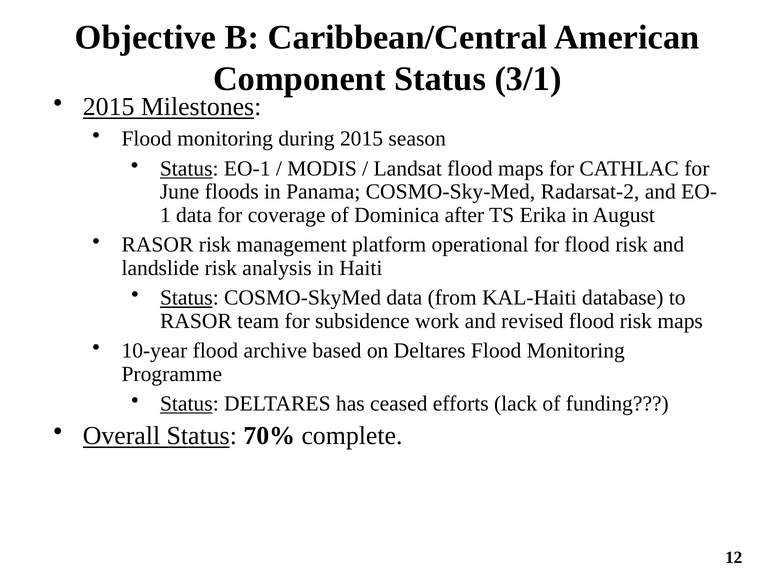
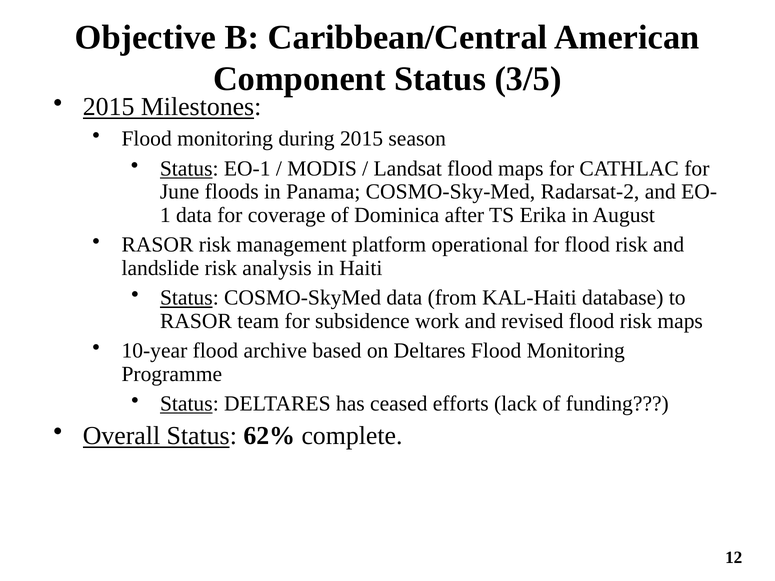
3/1: 3/1 -> 3/5
70%: 70% -> 62%
